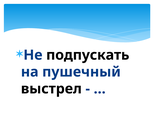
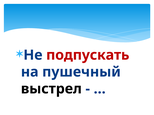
подпускать colour: black -> red
